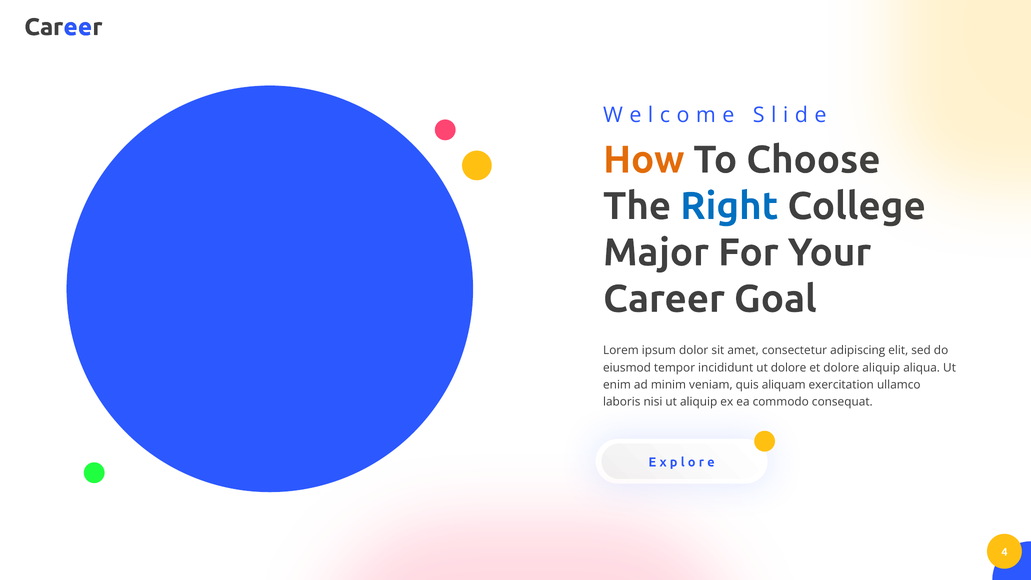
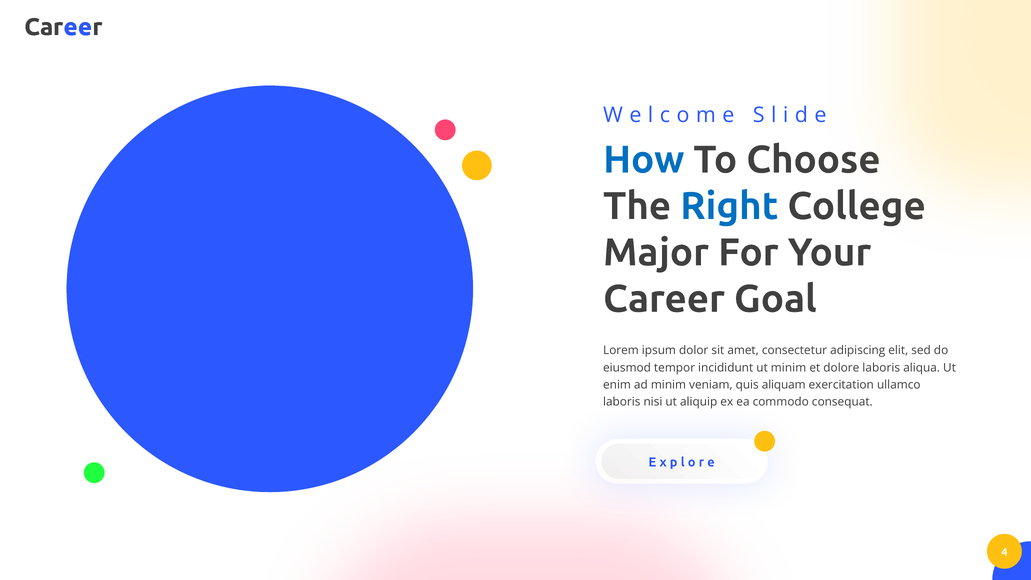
How colour: orange -> blue
ut dolore: dolore -> minim
dolore aliquip: aliquip -> laboris
